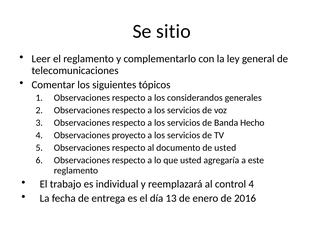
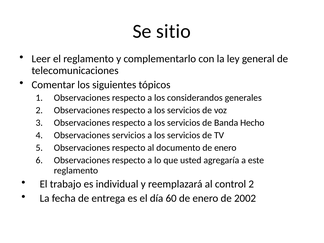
Observaciones proyecto: proyecto -> servicios
documento de usted: usted -> enero
control 4: 4 -> 2
13: 13 -> 60
2016: 2016 -> 2002
